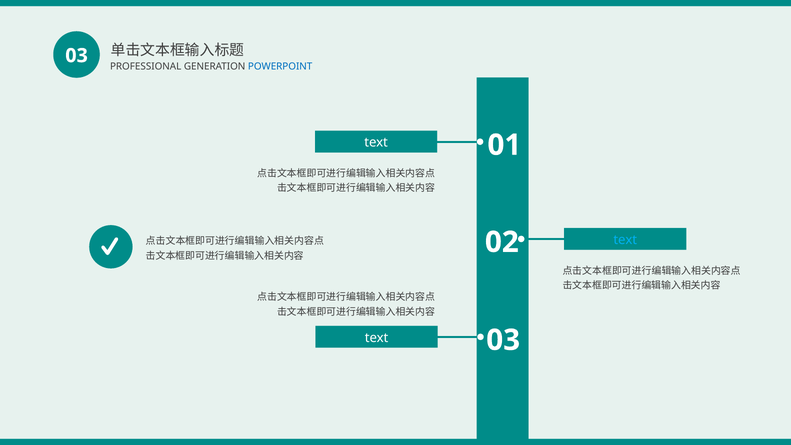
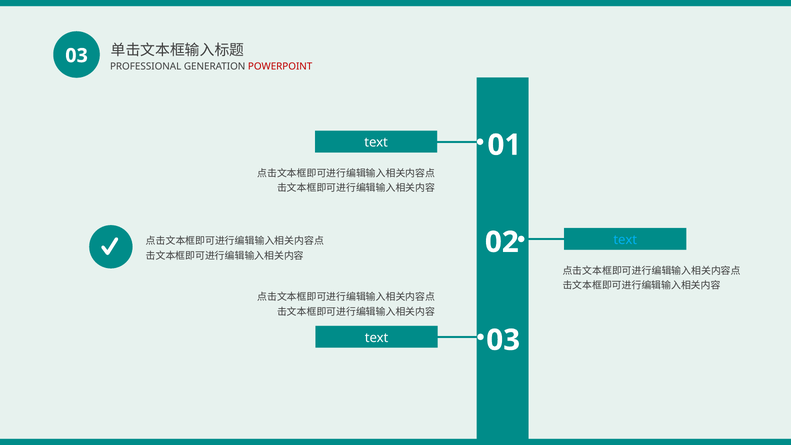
POWERPOINT colour: blue -> red
